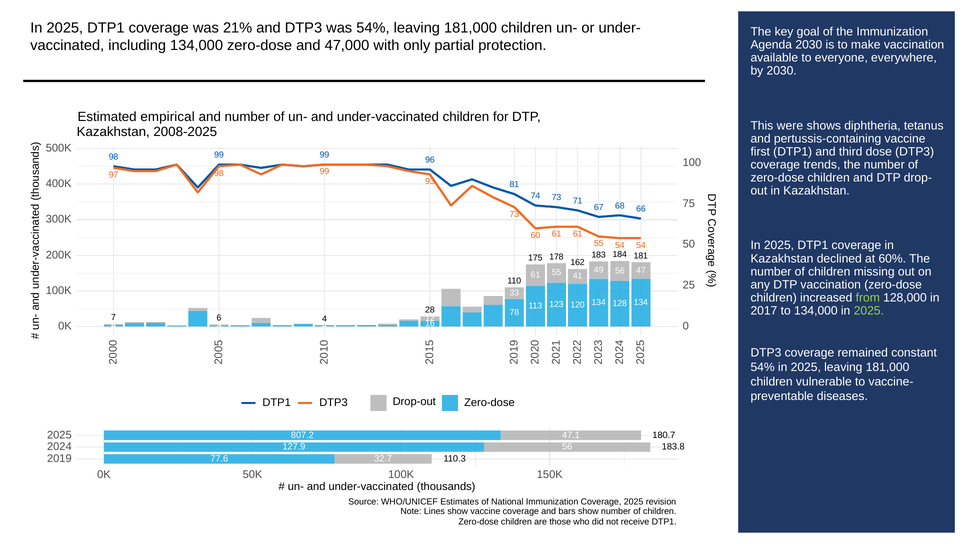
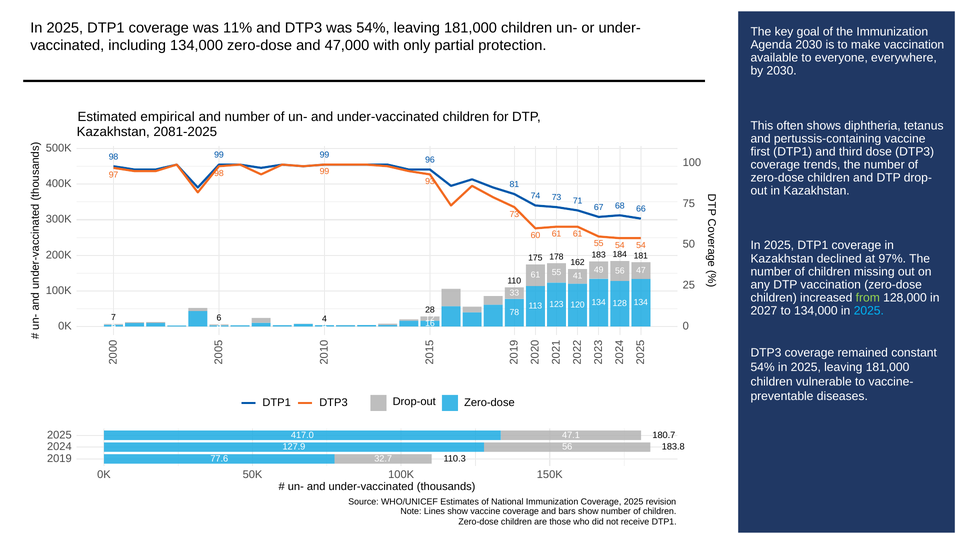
21%: 21% -> 11%
were: were -> often
2008-2025: 2008-2025 -> 2081-2025
60%: 60% -> 97%
2017: 2017 -> 2027
2025 at (869, 311) colour: light green -> light blue
807.2: 807.2 -> 417.0
